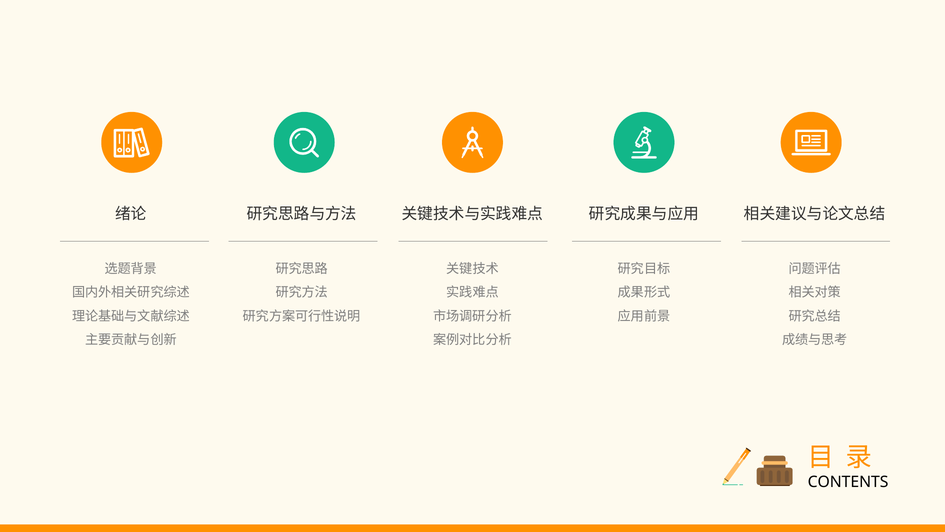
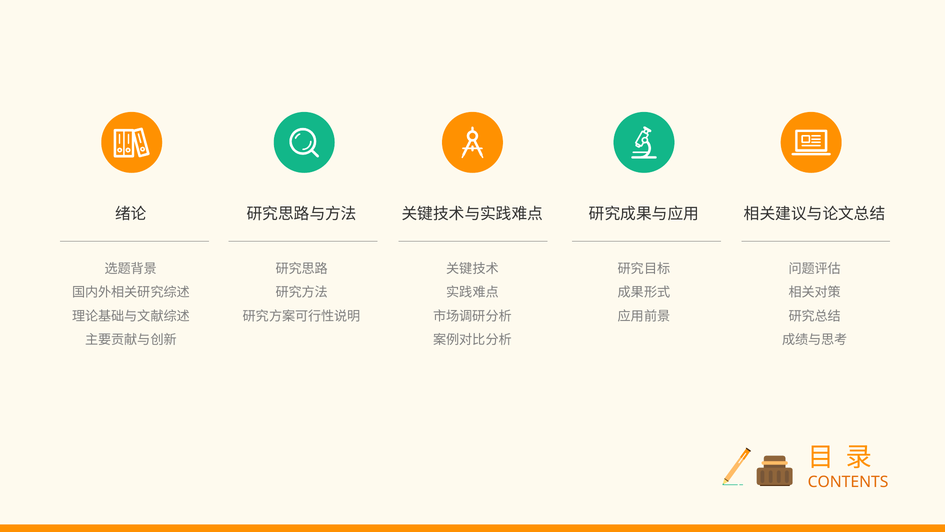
CONTENTS colour: black -> orange
